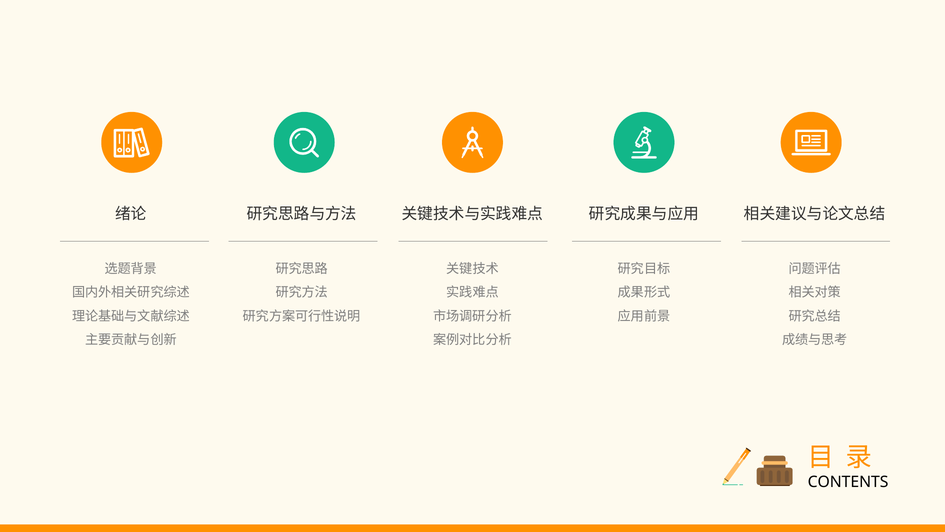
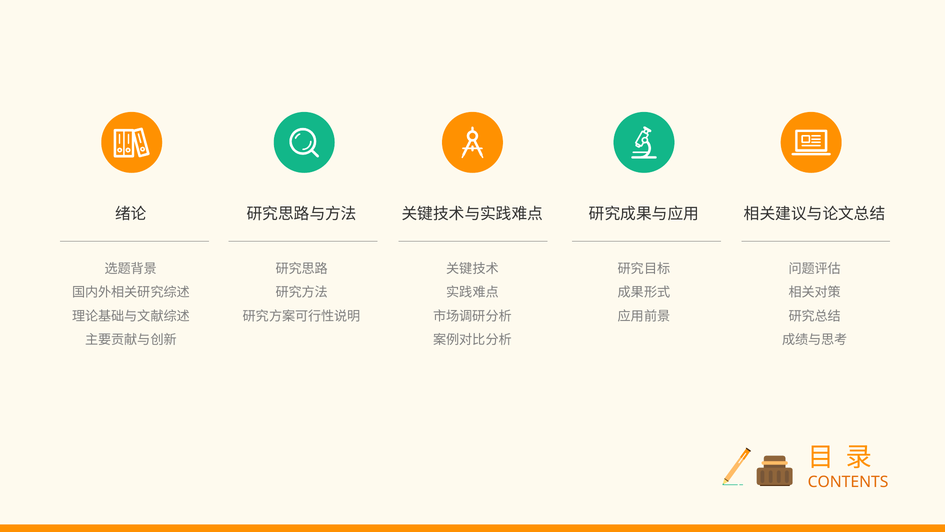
CONTENTS colour: black -> orange
